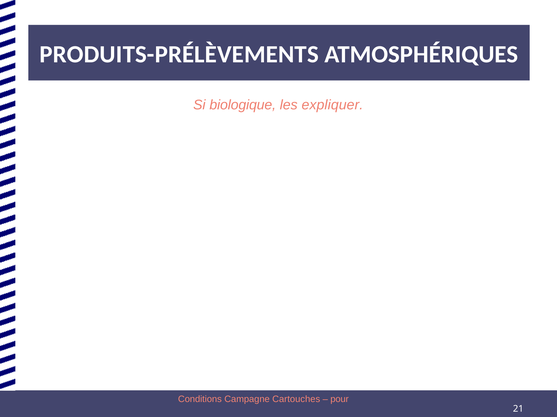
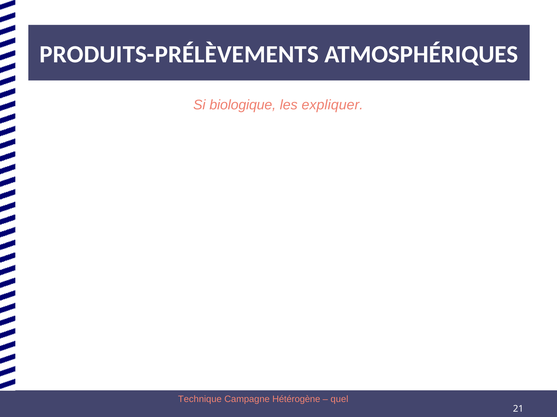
Conditions: Conditions -> Technique
Cartouches: Cartouches -> Hétérogène
pour: pour -> quel
